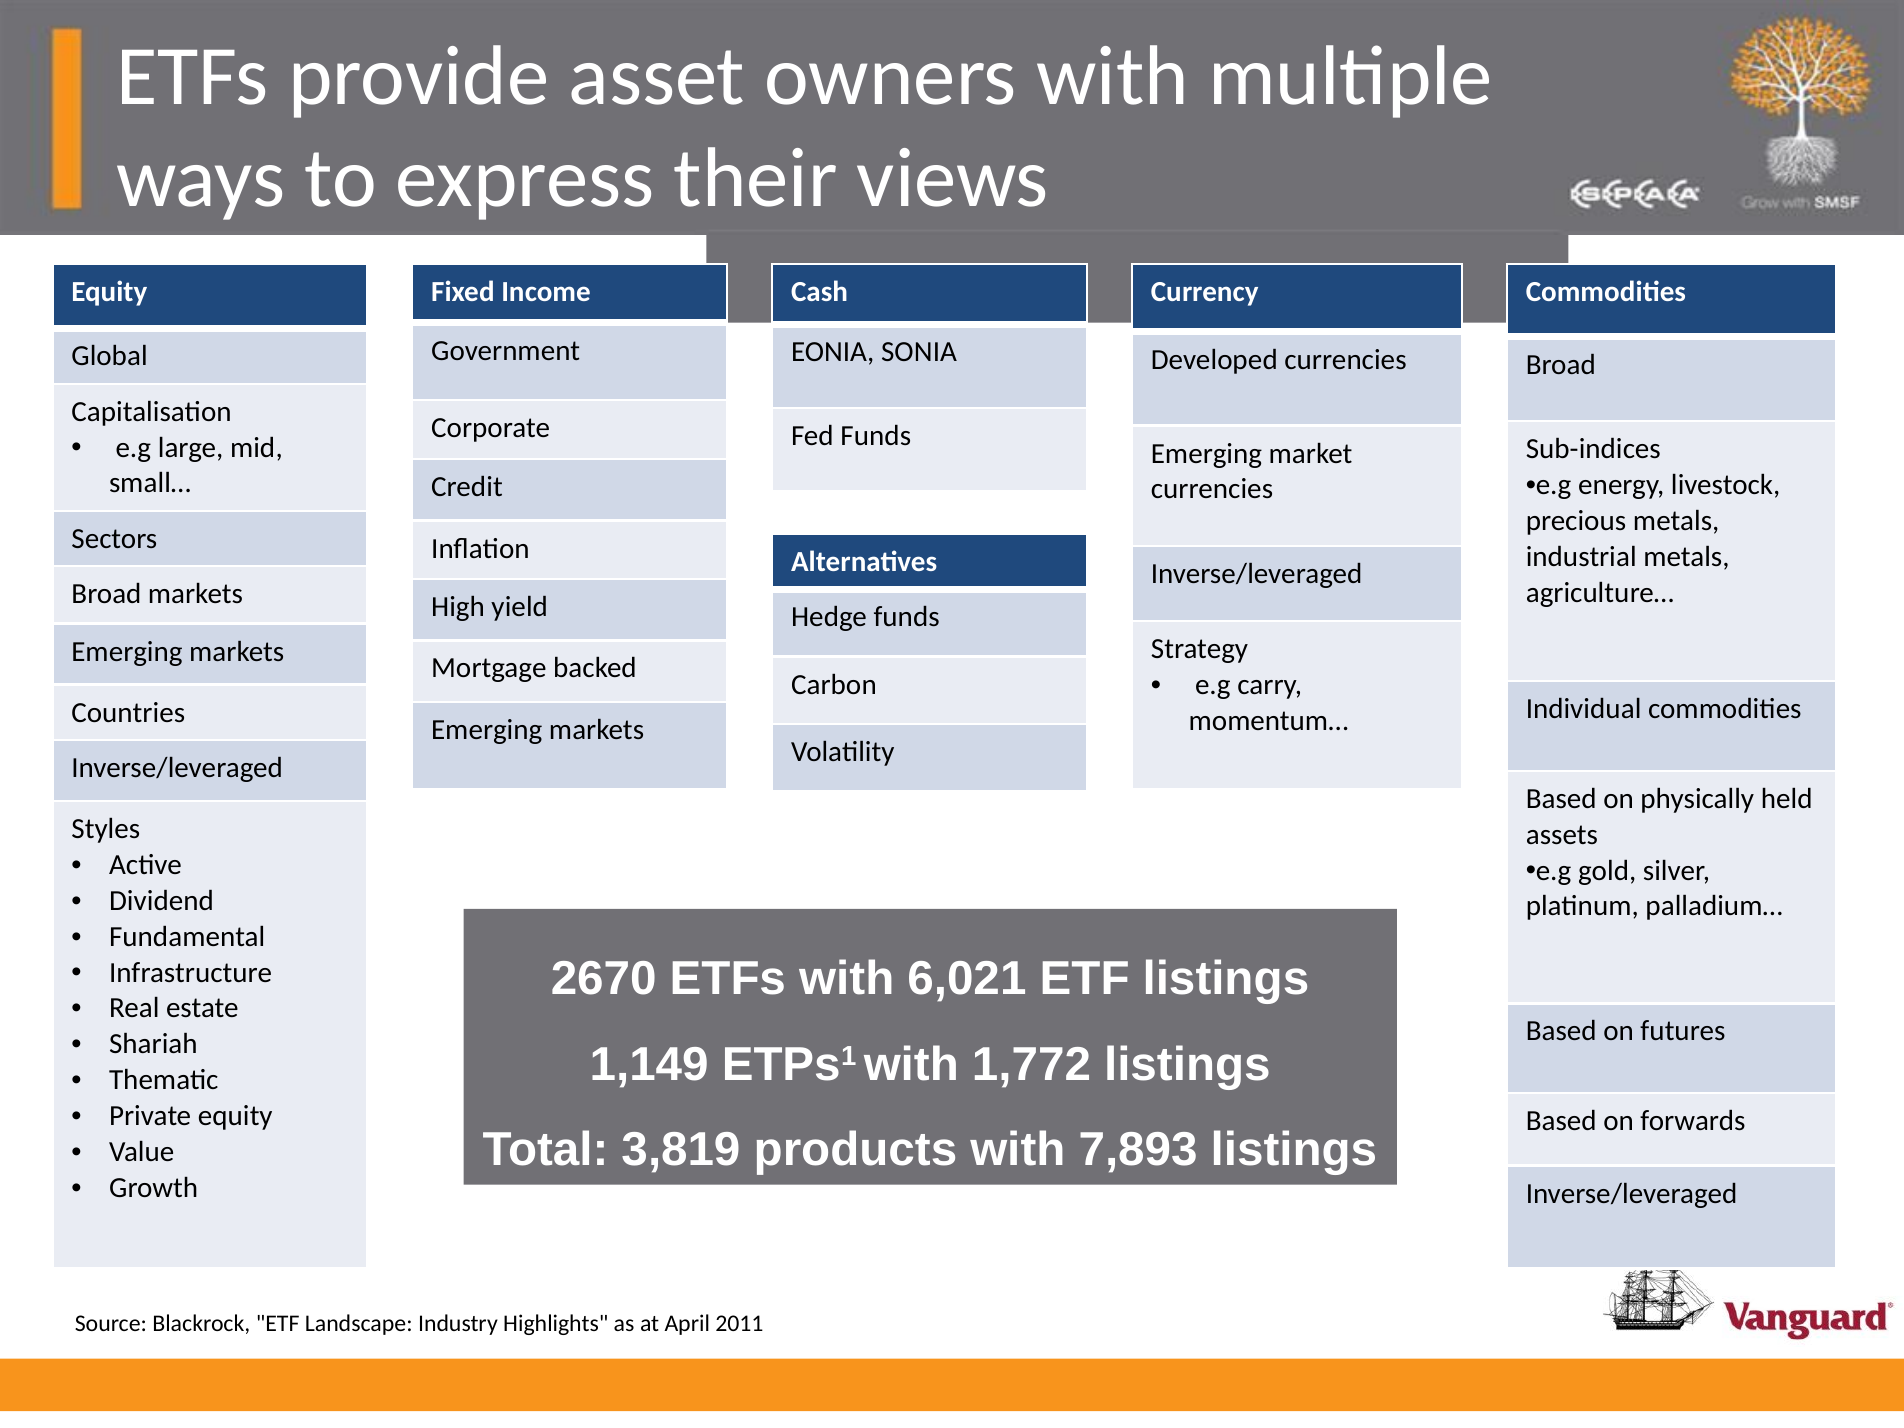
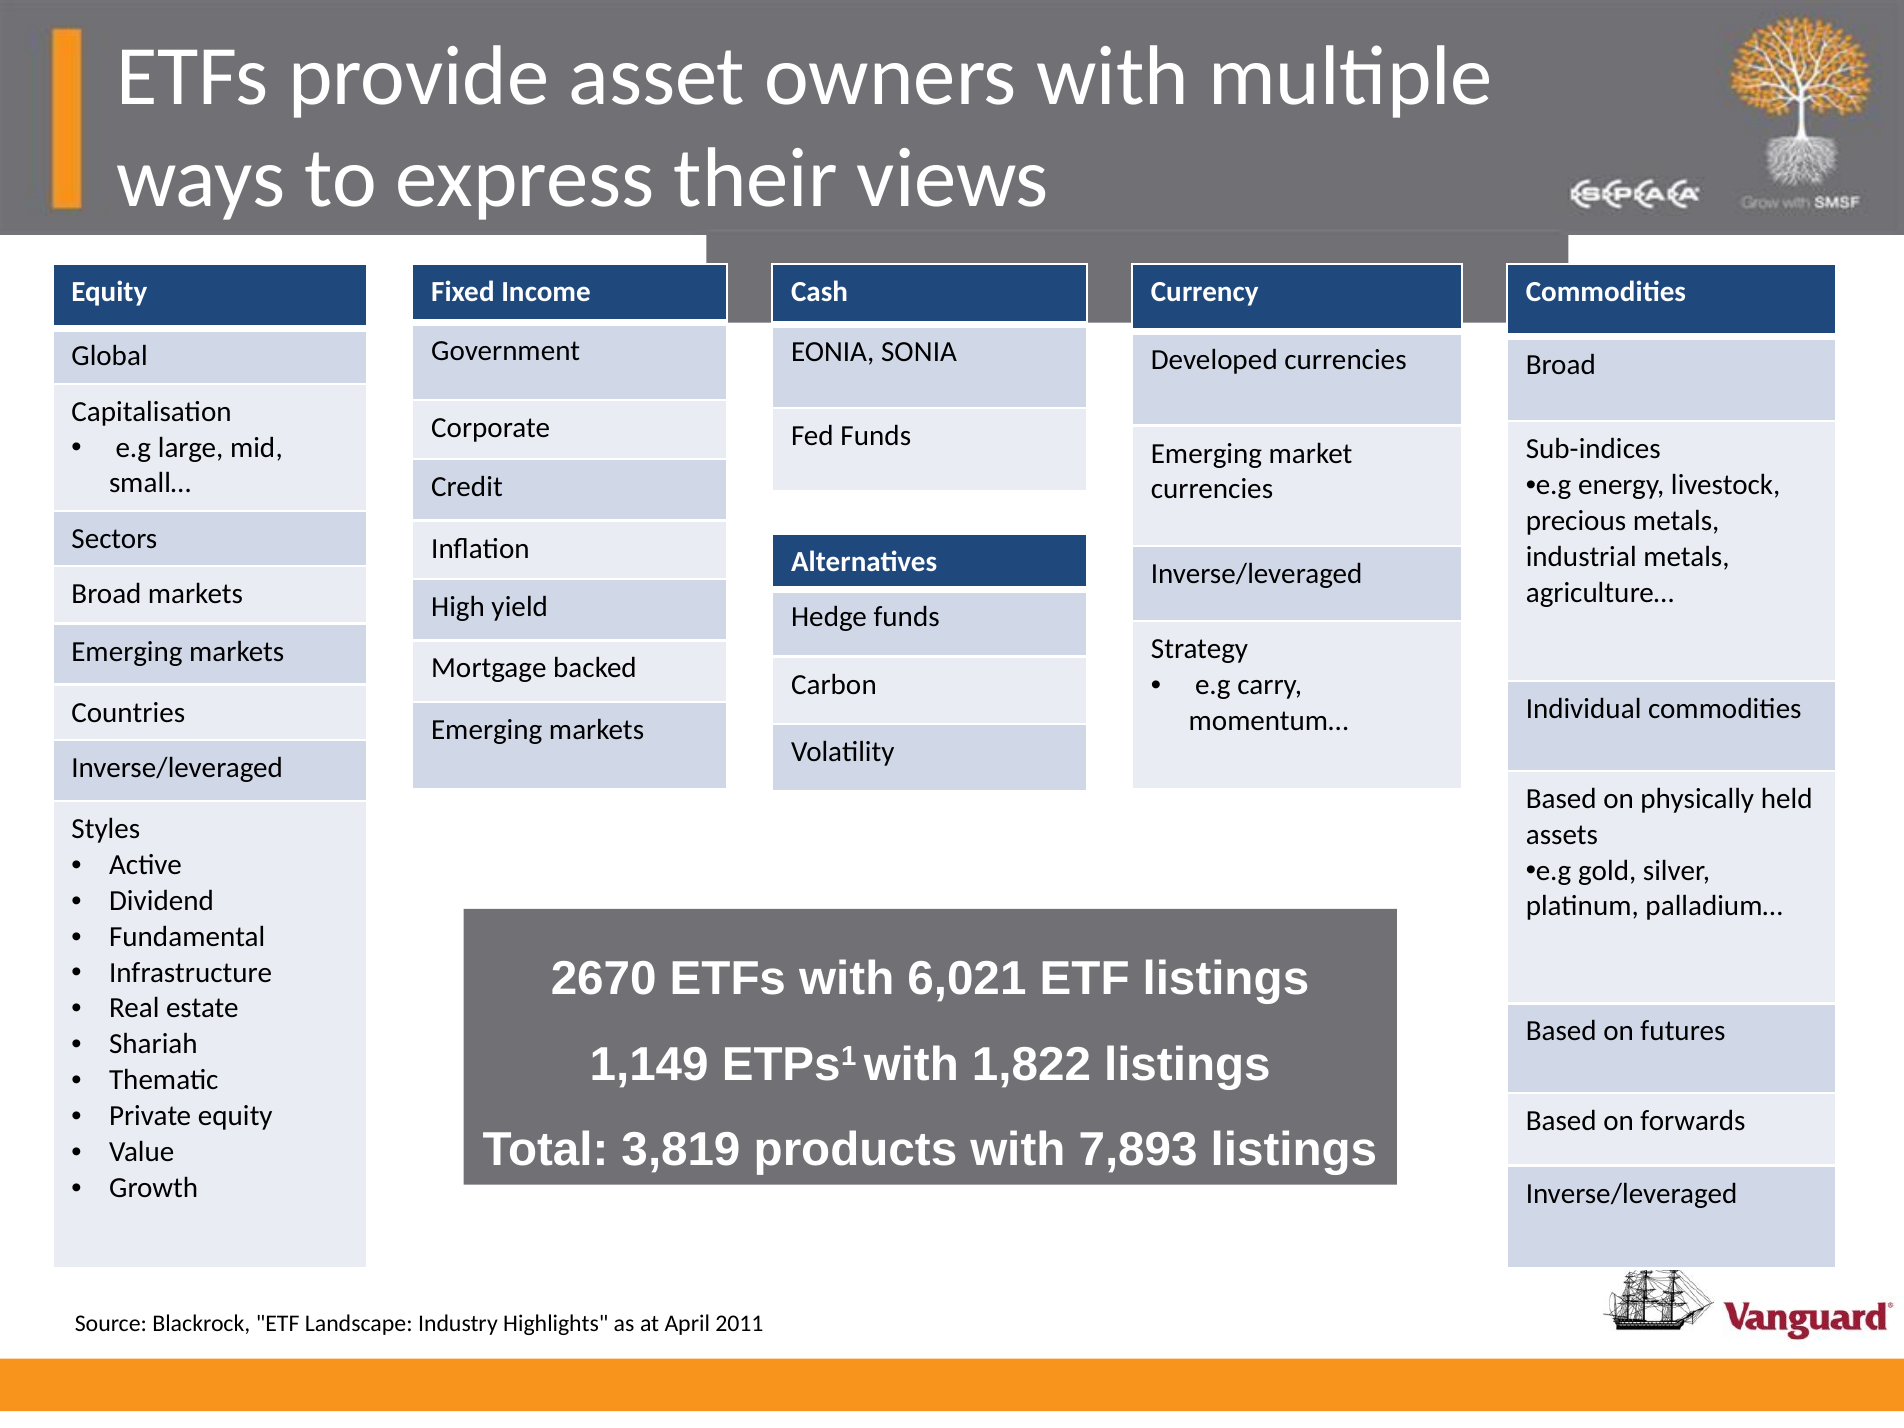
1,772: 1,772 -> 1,822
